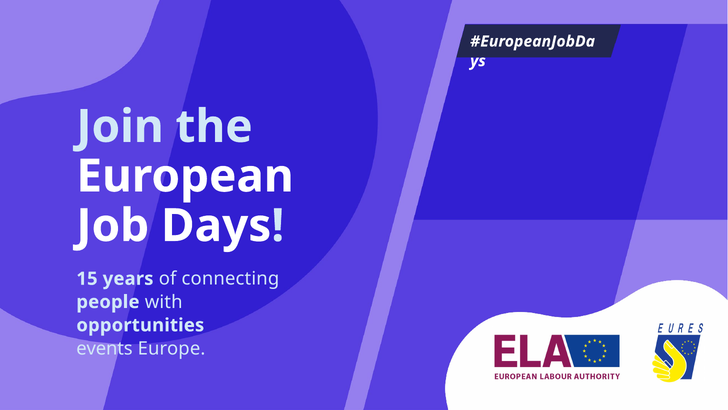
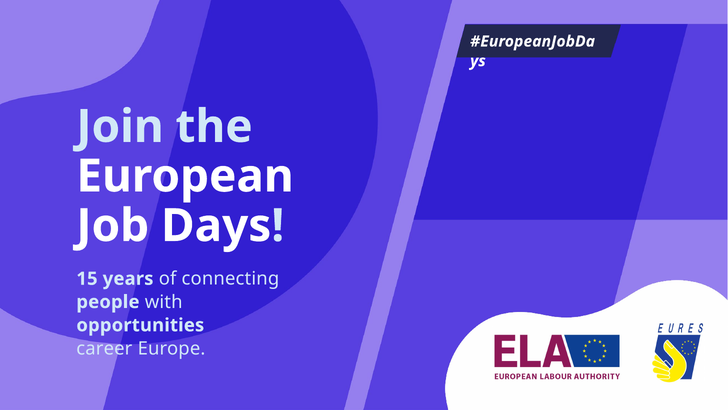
events: events -> career
